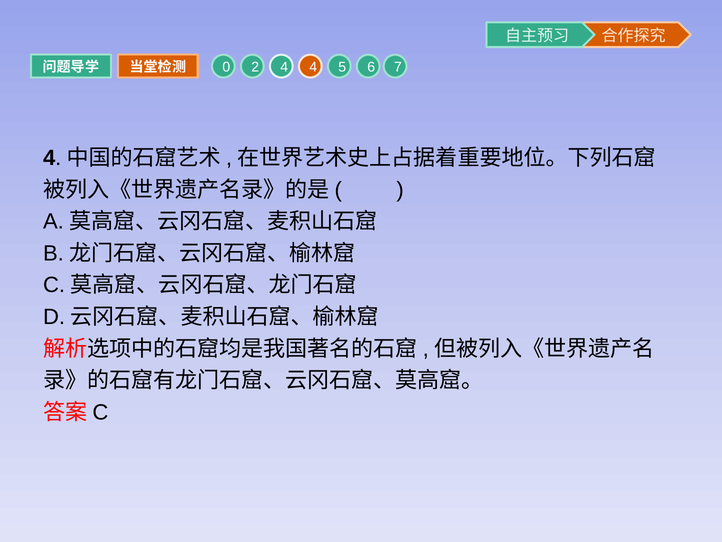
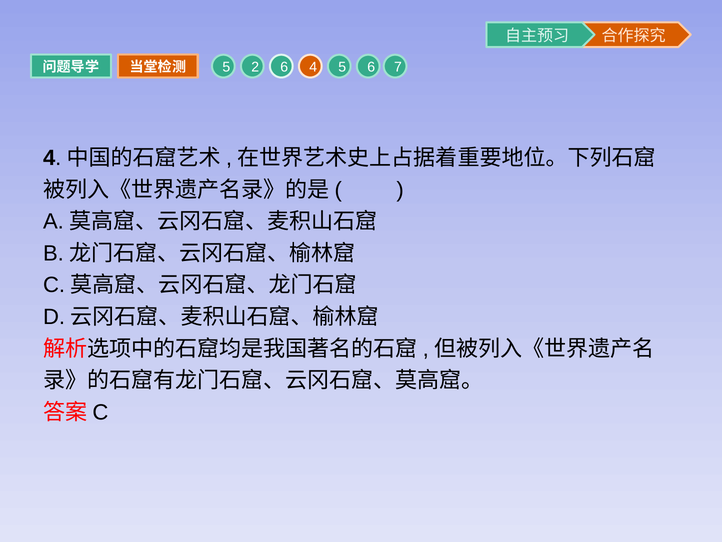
0 at (226, 67): 0 -> 5
2 4: 4 -> 6
